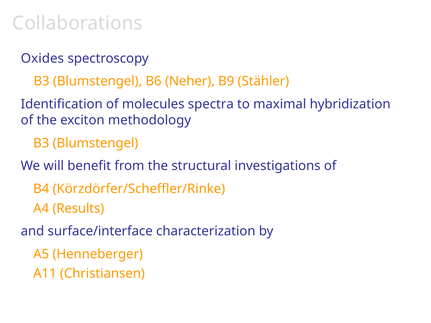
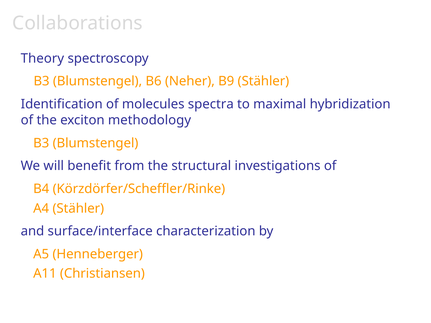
Oxides: Oxides -> Theory
A4 Results: Results -> Stähler
